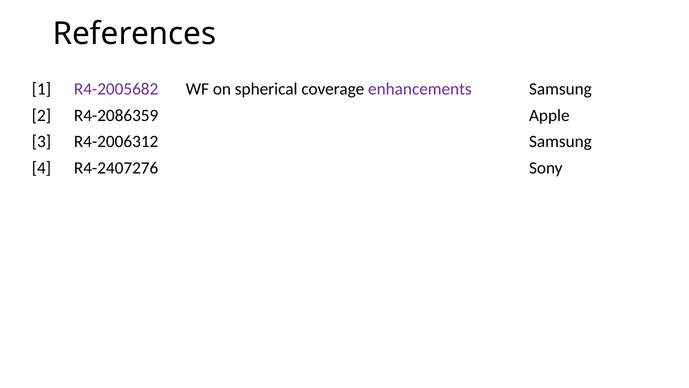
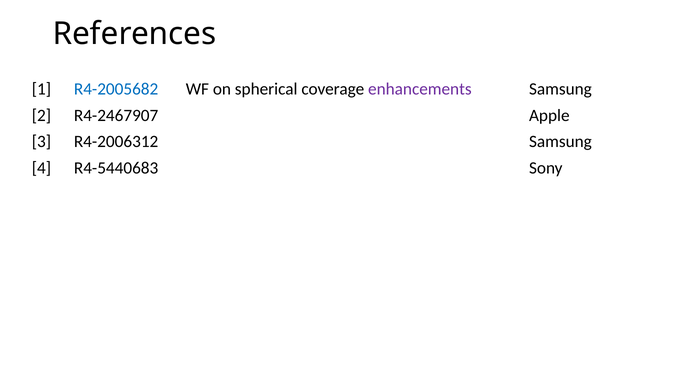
R4-2005682 colour: purple -> blue
R4-2086359: R4-2086359 -> R4-2467907
R4-2407276: R4-2407276 -> R4-5440683
